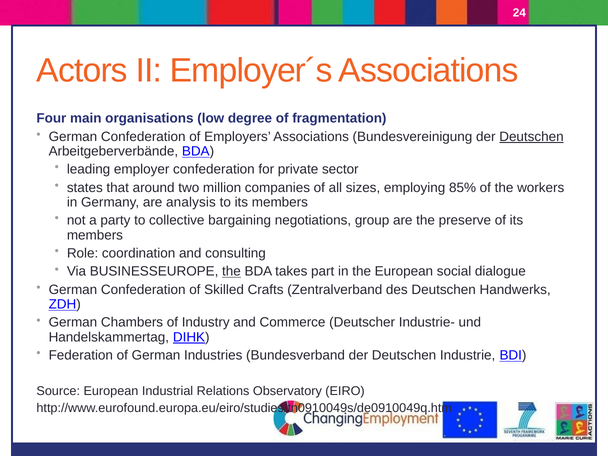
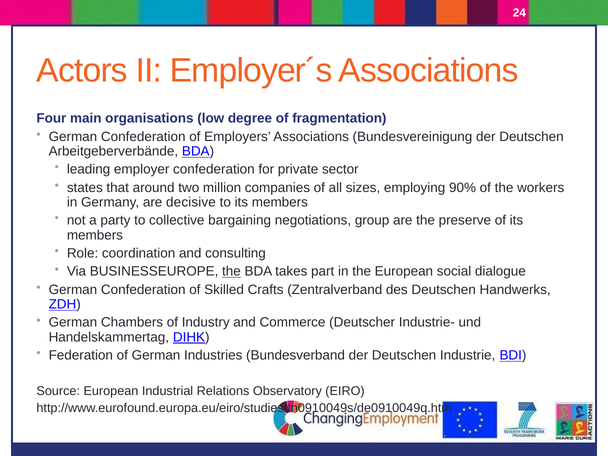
Deutschen at (531, 137) underline: present -> none
85%: 85% -> 90%
analysis: analysis -> decisive
